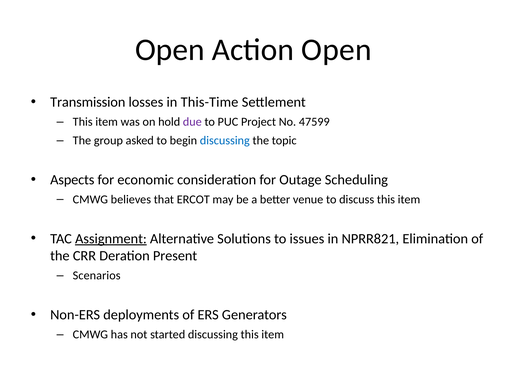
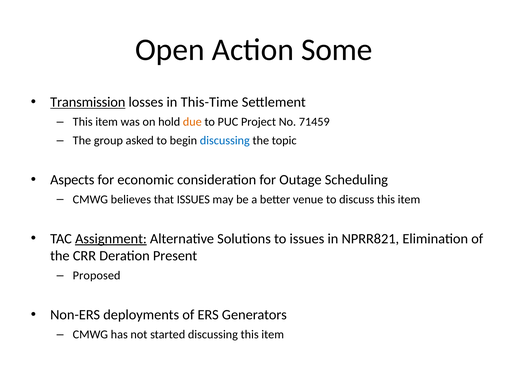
Action Open: Open -> Some
Transmission underline: none -> present
due colour: purple -> orange
47599: 47599 -> 71459
that ERCOT: ERCOT -> ISSUES
Scenarios: Scenarios -> Proposed
